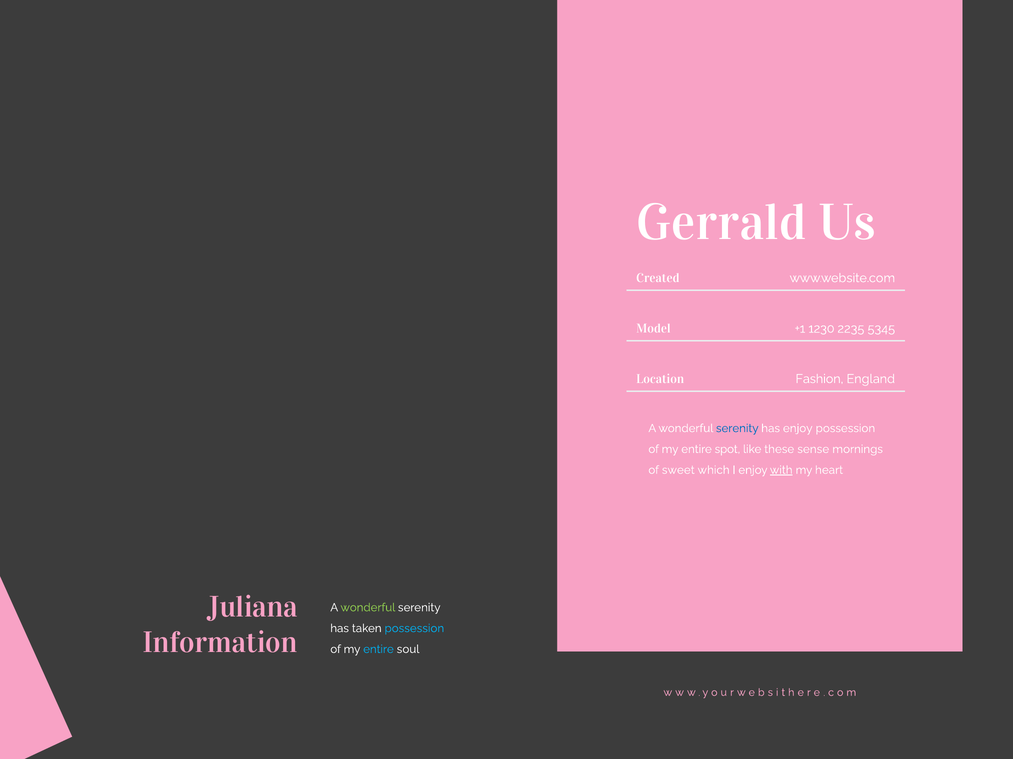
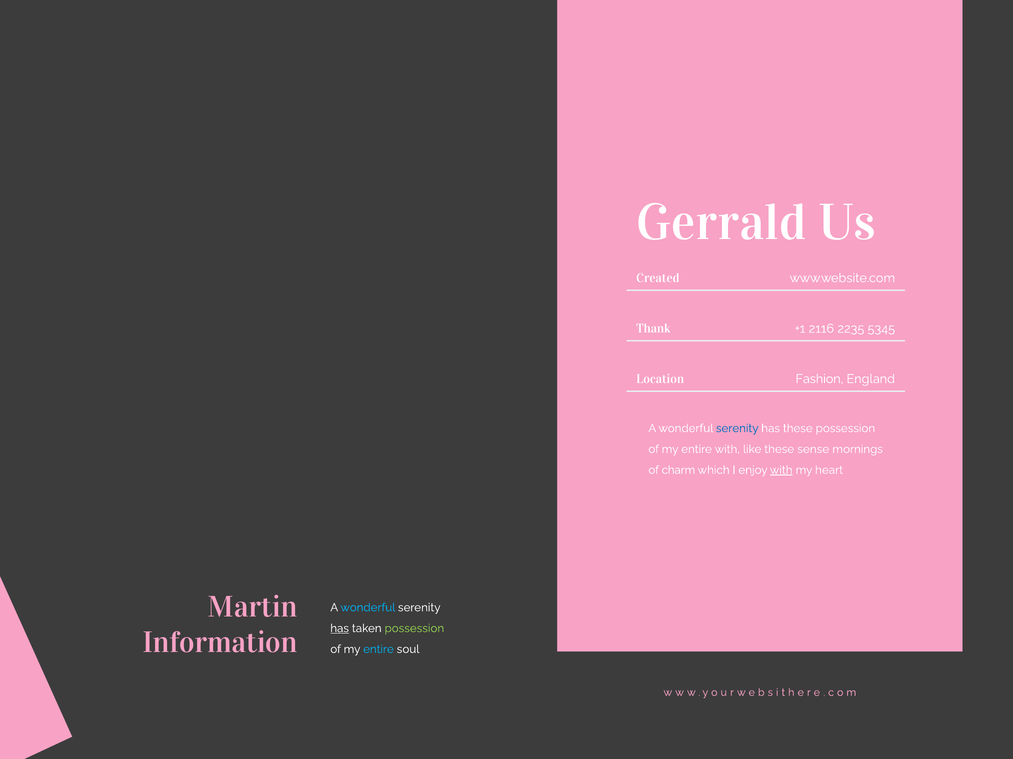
Model: Model -> Thank
1230: 1230 -> 2116
has enjoy: enjoy -> these
entire spot: spot -> with
sweet: sweet -> charm
Juliana: Juliana -> Martin
wonderful at (368, 608) colour: light green -> light blue
has at (340, 629) underline: none -> present
possession at (414, 629) colour: light blue -> light green
